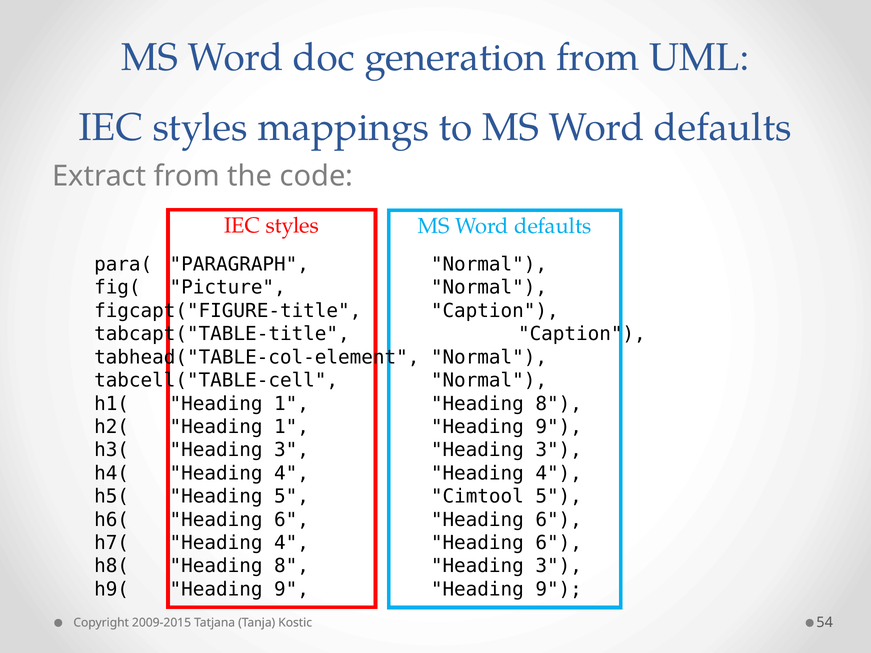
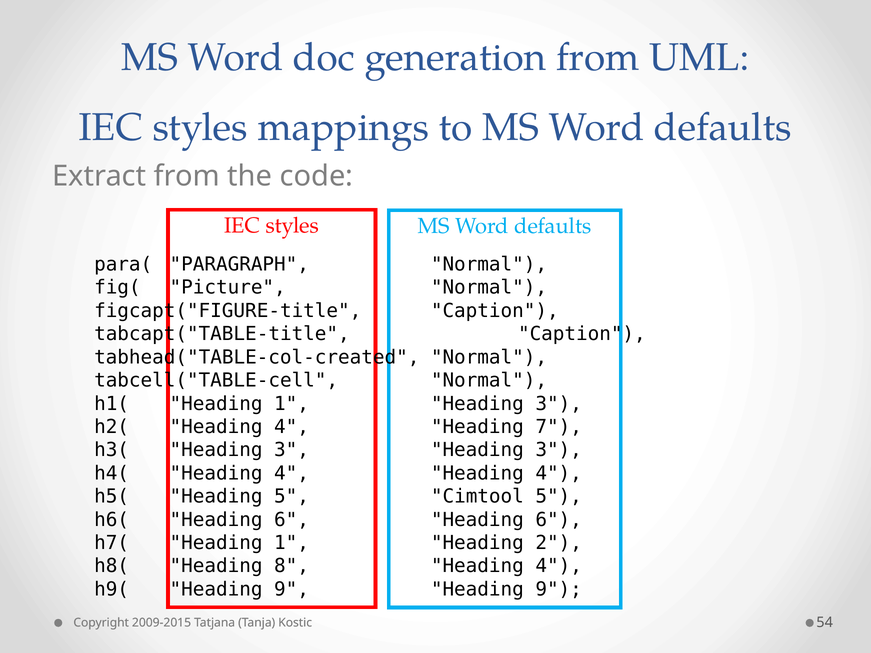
tabhead("TABLE-col-element: tabhead("TABLE-col-element -> tabhead("TABLE-col-created
1 Heading 8: 8 -> 3
h2( Heading 1: 1 -> 4
9 at (559, 427): 9 -> 7
h7( Heading 4: 4 -> 1
6 at (559, 543): 6 -> 2
8 Heading 3: 3 -> 4
